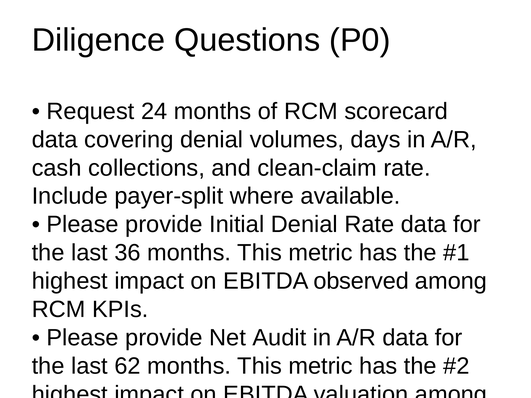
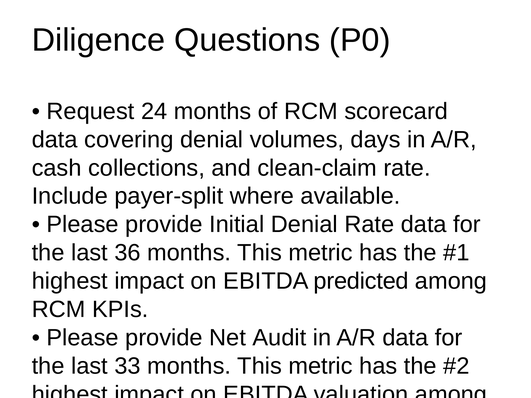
observed: observed -> predicted
62: 62 -> 33
